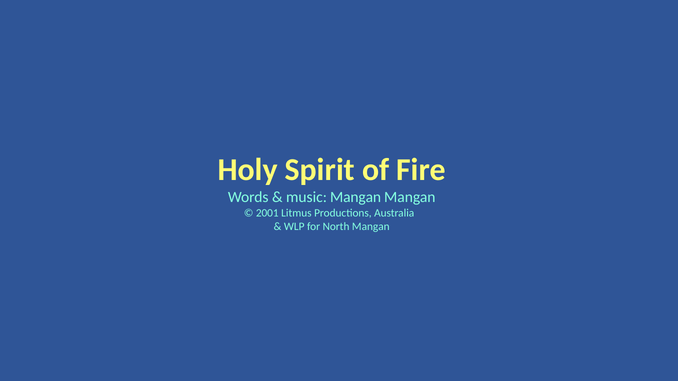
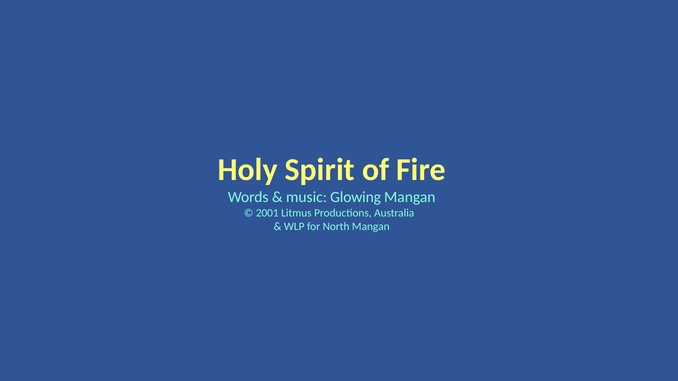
music Mangan: Mangan -> Glowing
